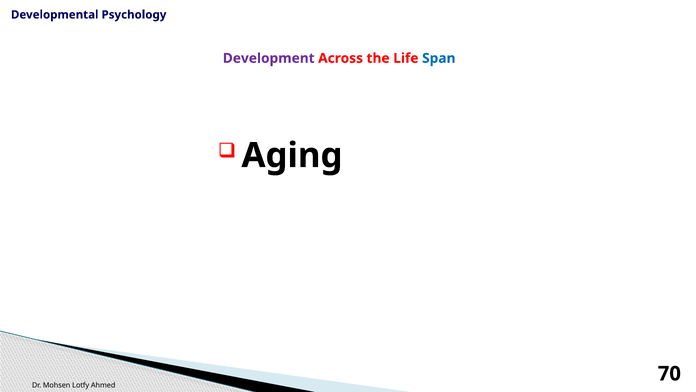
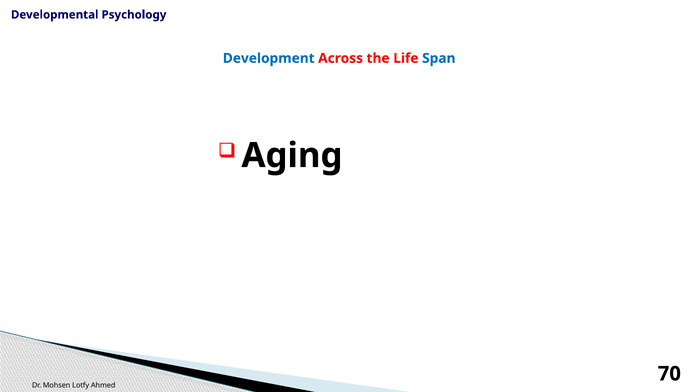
Development colour: purple -> blue
